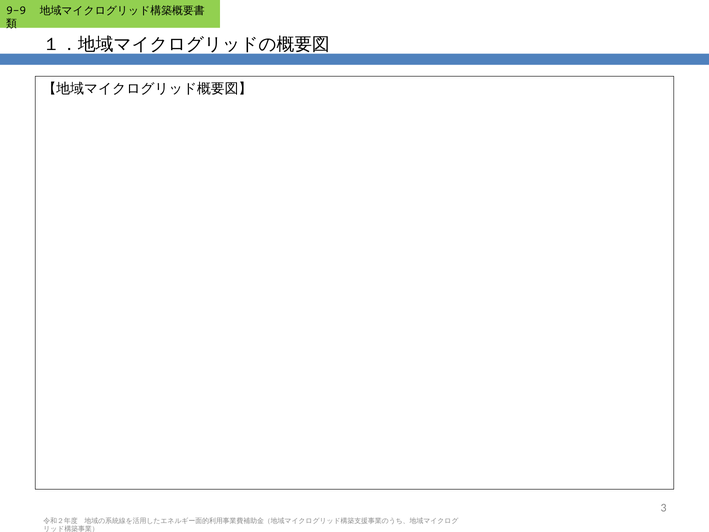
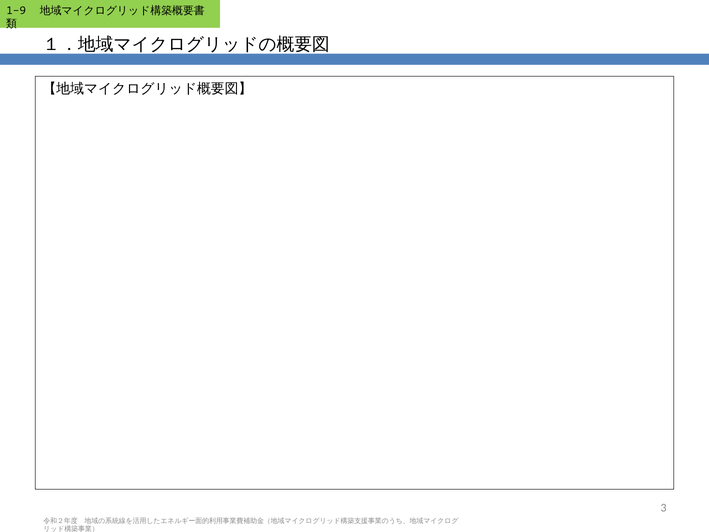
9-9: 9-9 -> 1-9
